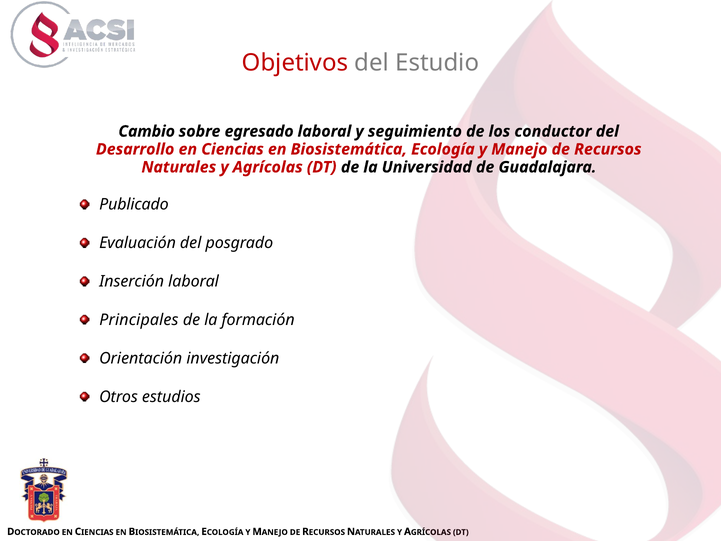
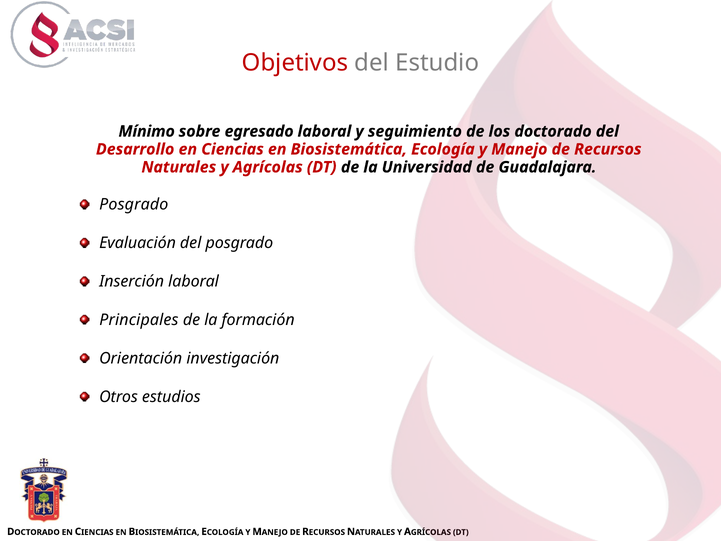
Cambio: Cambio -> Mínimo
los conductor: conductor -> doctorado
Publicado at (134, 205): Publicado -> Posgrado
